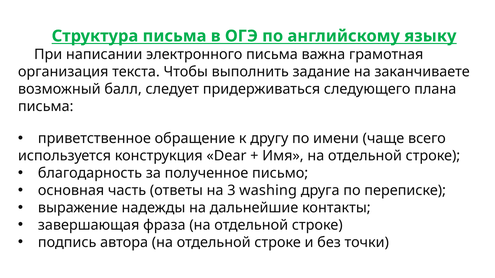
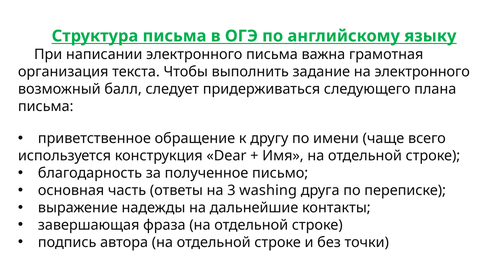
на заканчиваете: заканчиваете -> электронного
